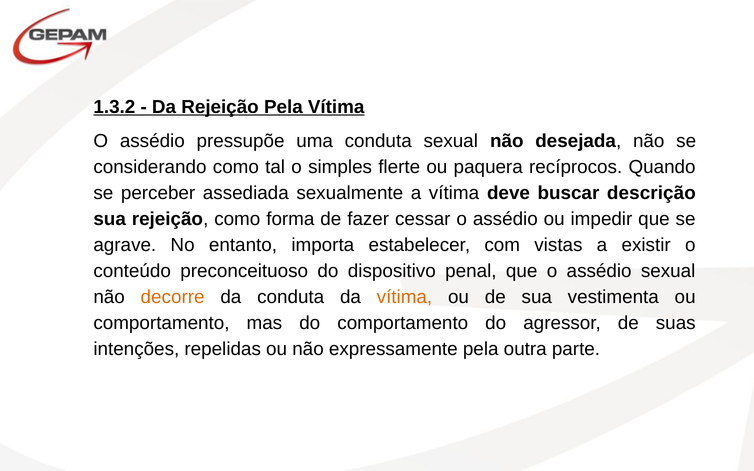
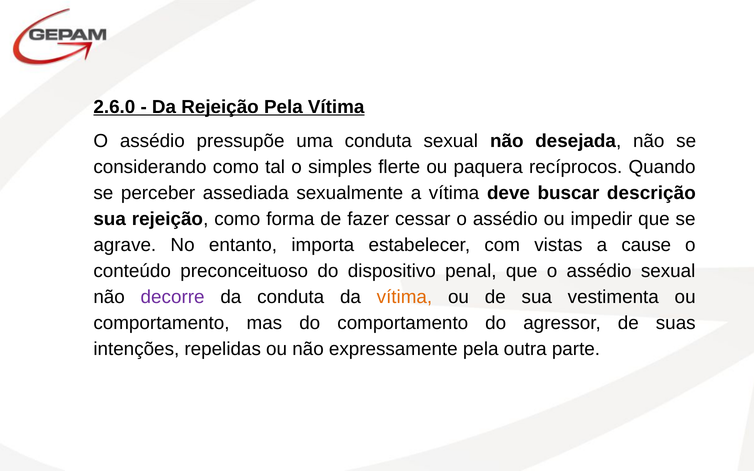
1.3.2: 1.3.2 -> 2.6.0
existir: existir -> cause
decorre colour: orange -> purple
